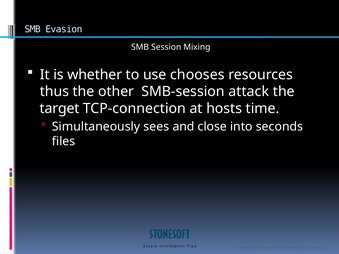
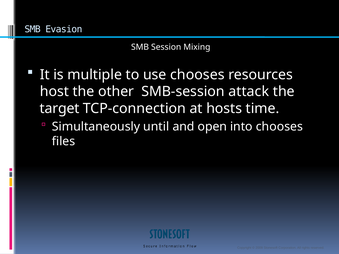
whether: whether -> multiple
thus: thus -> host
sees: sees -> until
close: close -> open
into seconds: seconds -> chooses
